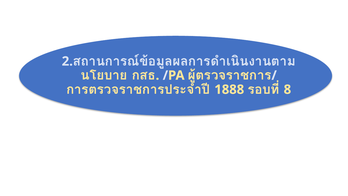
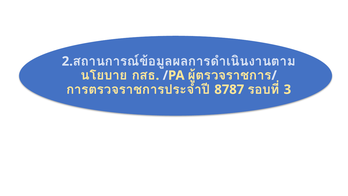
1888: 1888 -> 8787
8: 8 -> 3
